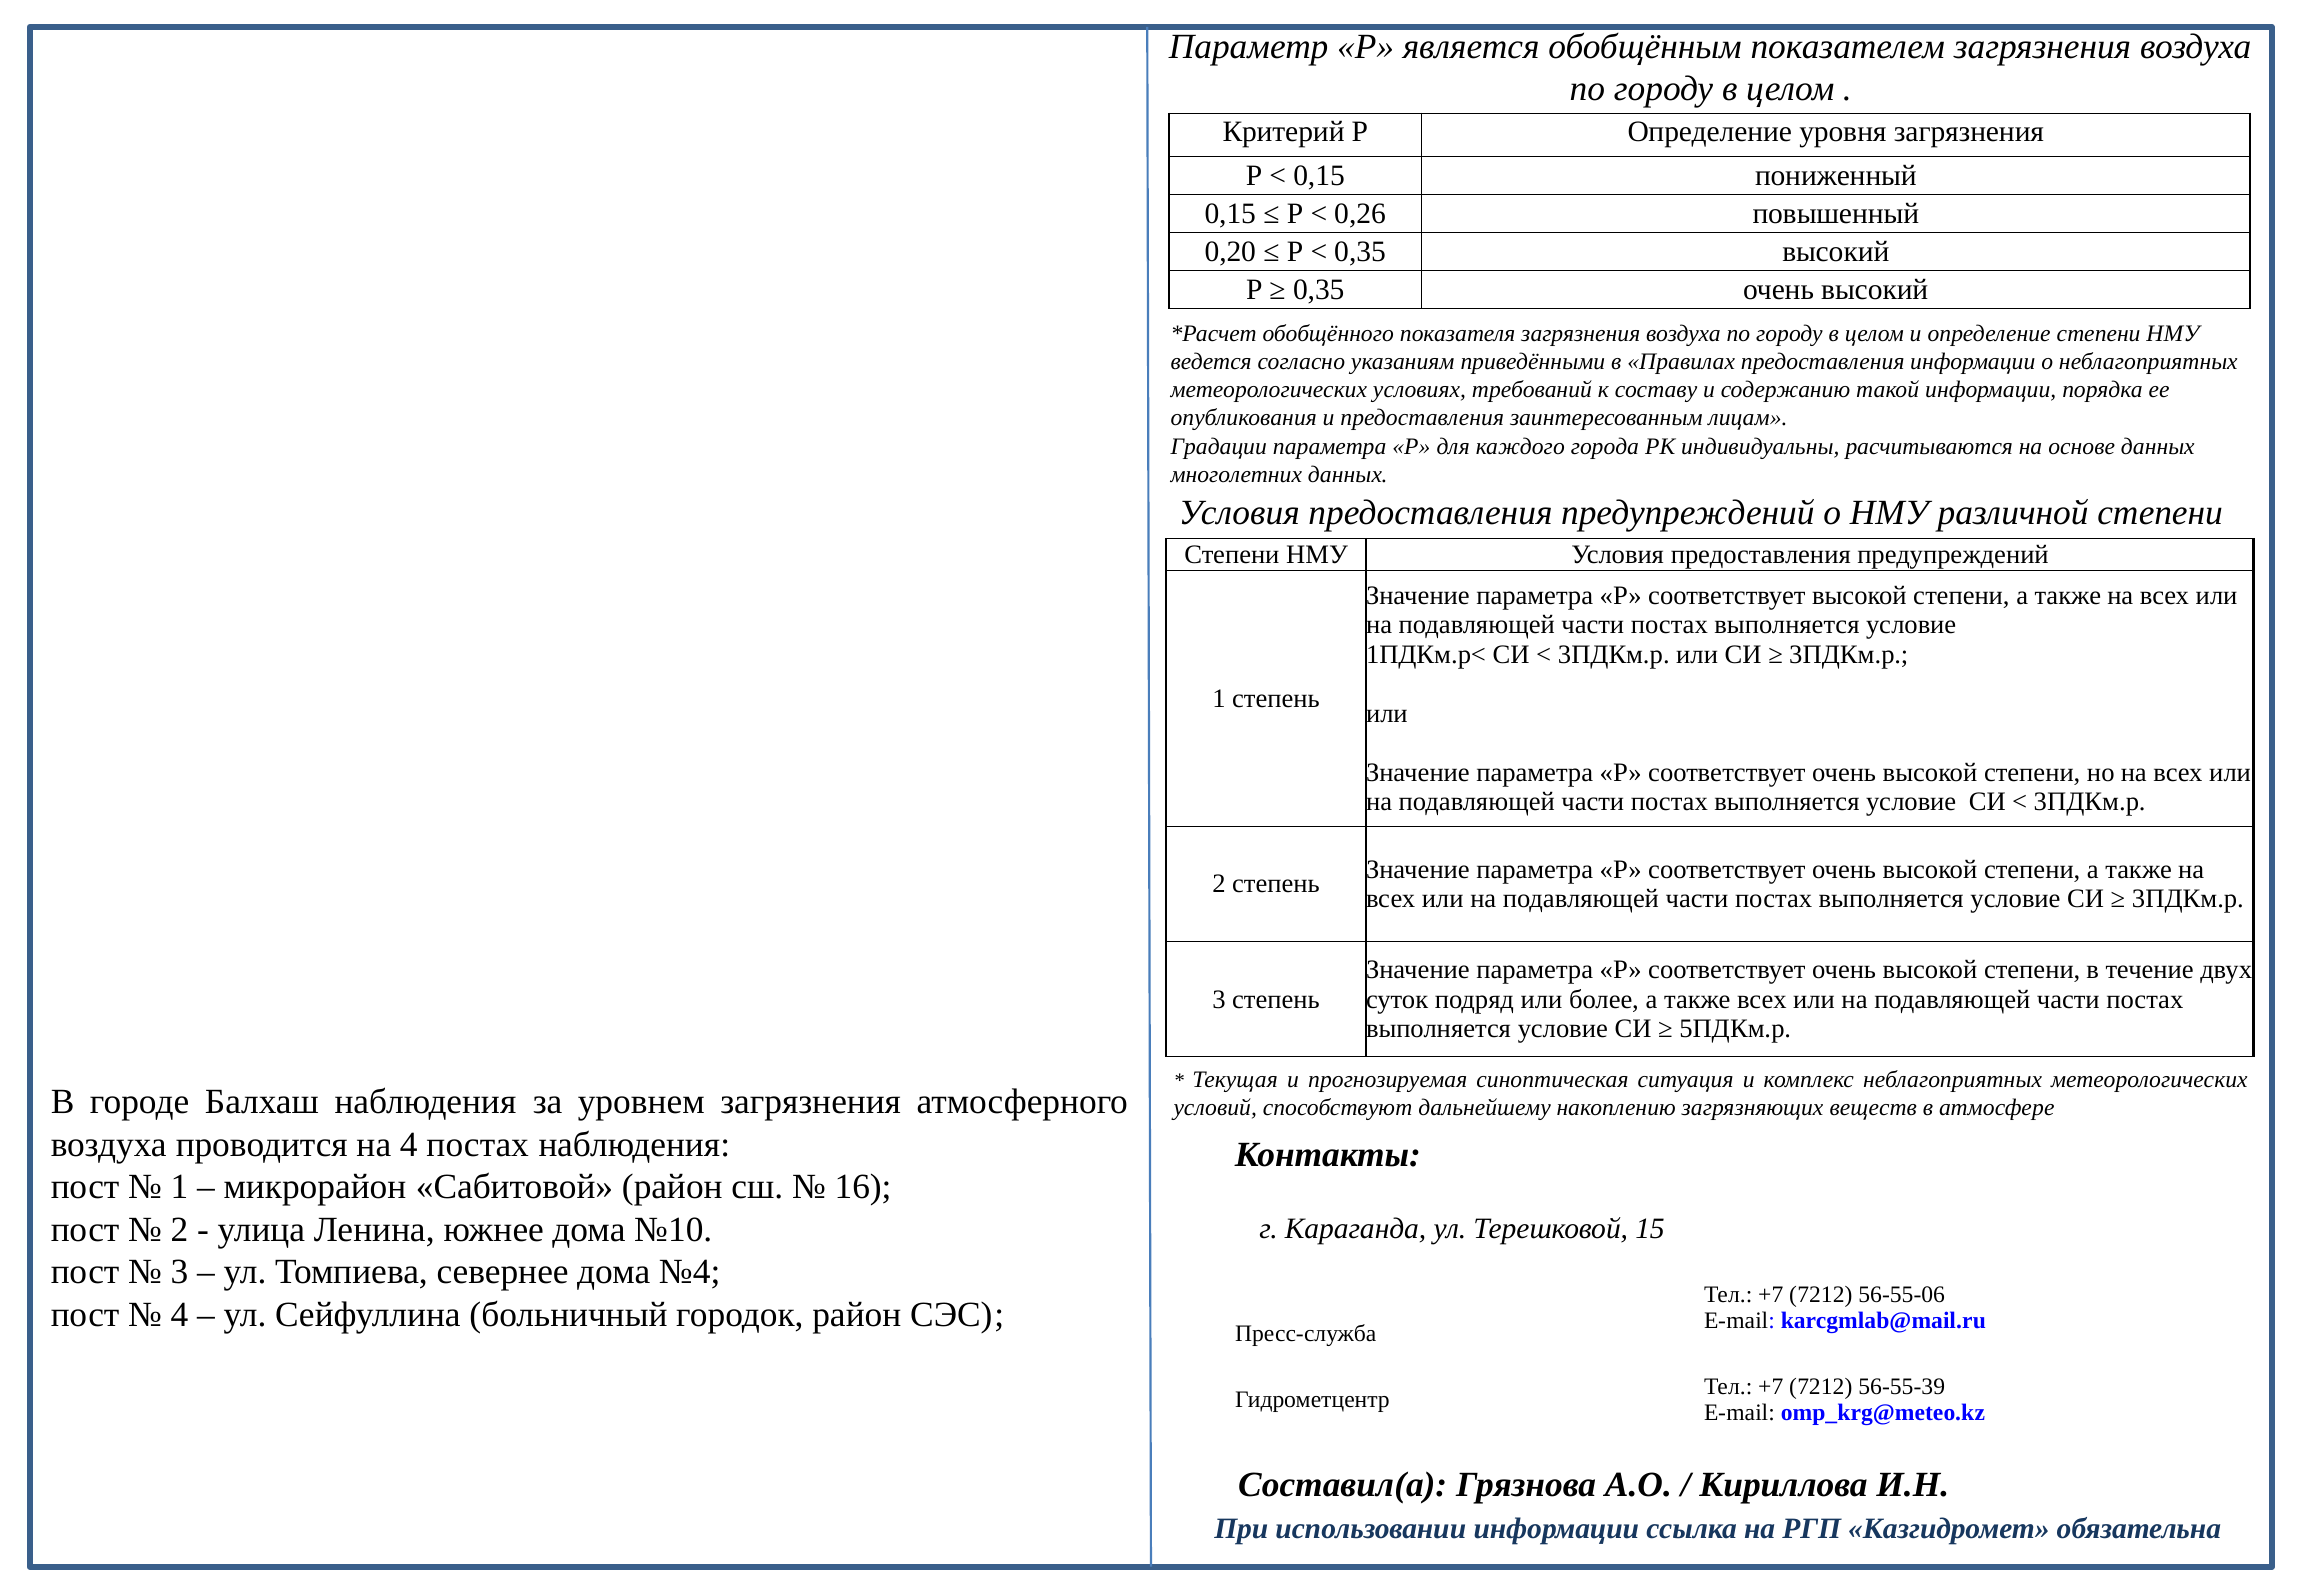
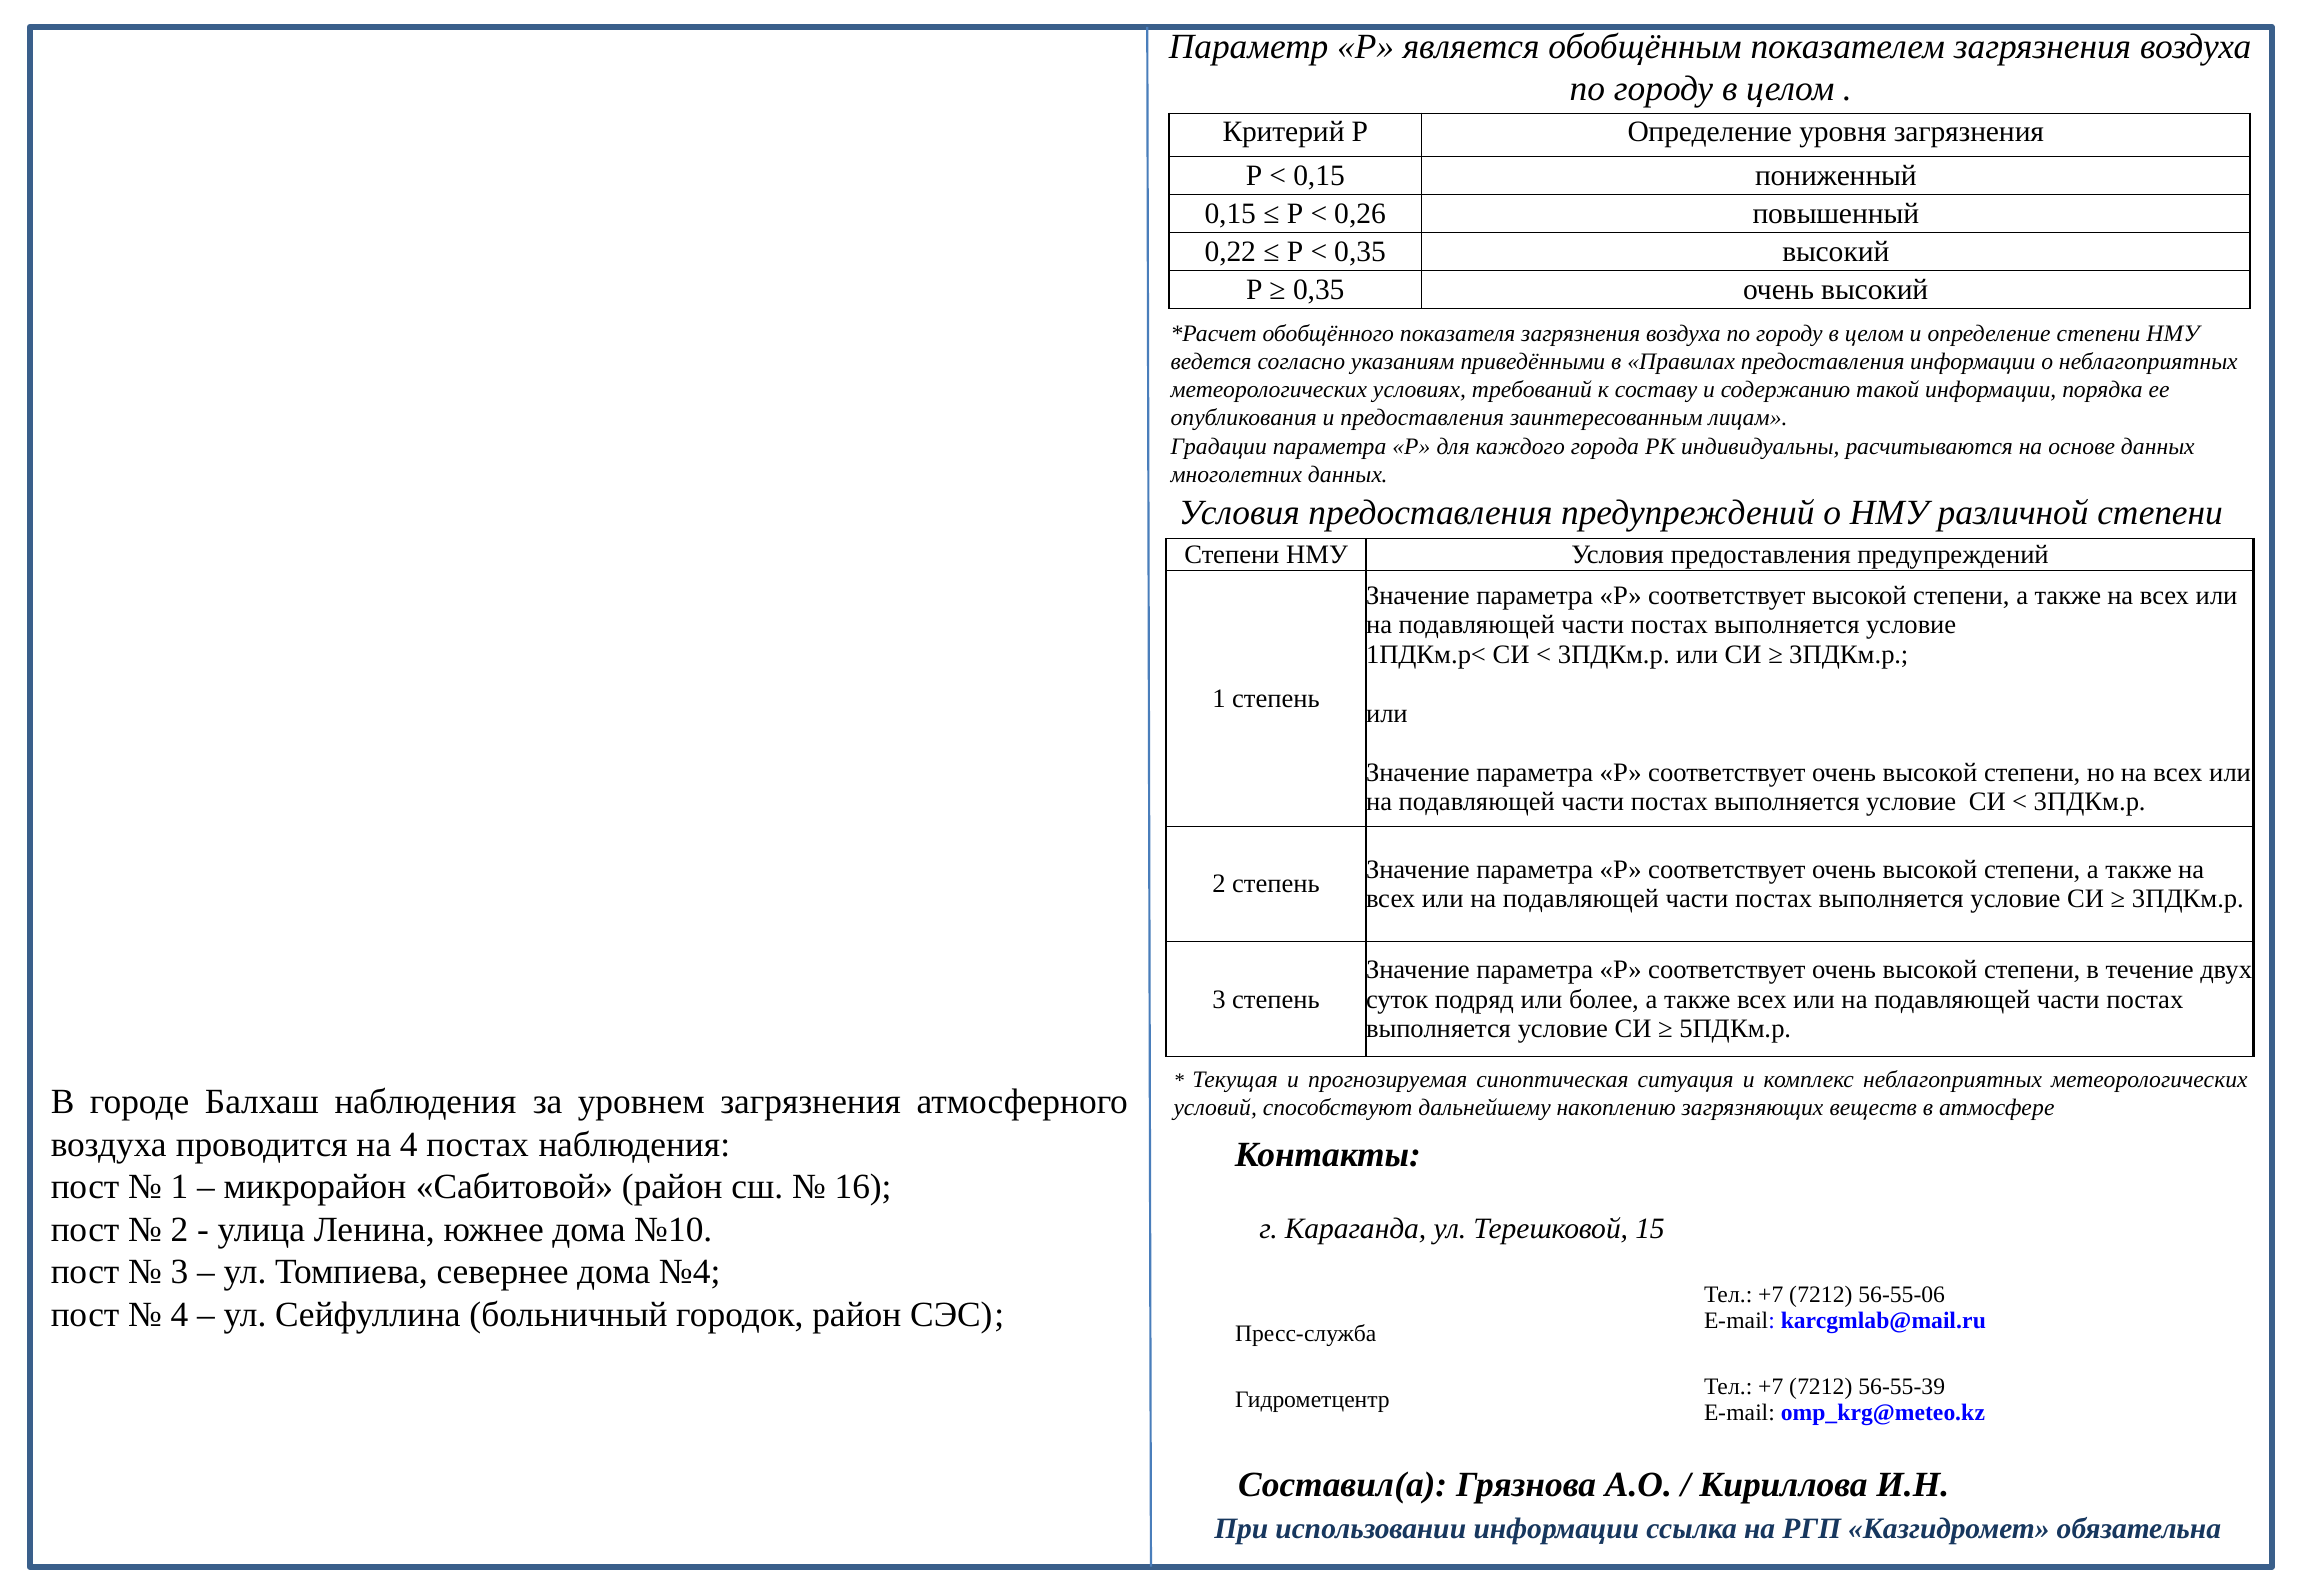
0,20: 0,20 -> 0,22
